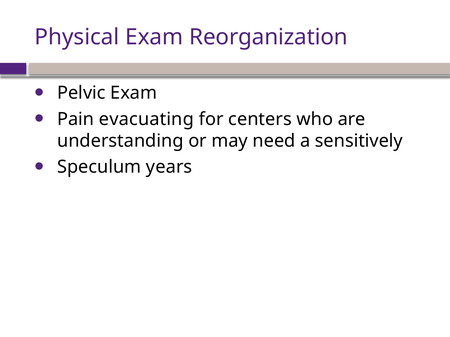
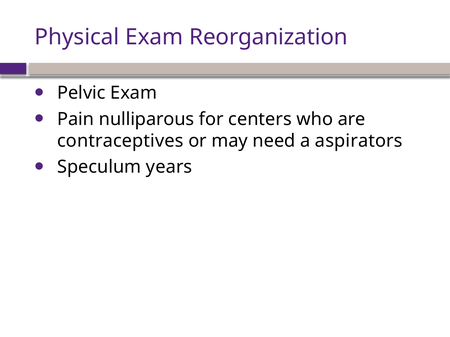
evacuating: evacuating -> nulliparous
understanding: understanding -> contraceptives
sensitively: sensitively -> aspirators
